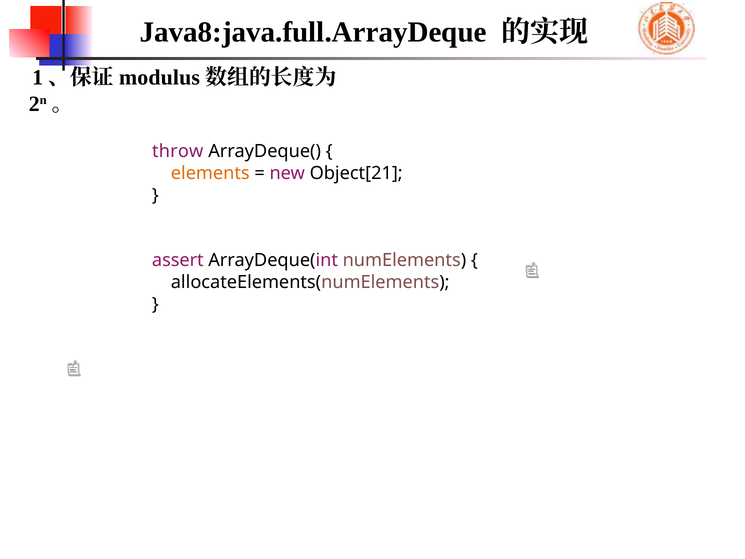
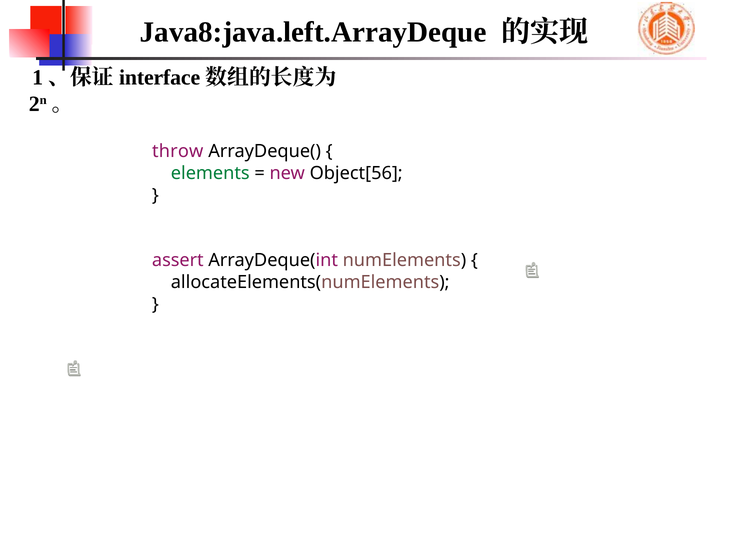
Java8:java.full.ArrayDeque: Java8:java.full.ArrayDeque -> Java8:java.left.ArrayDeque
modulus: modulus -> interface
elements colour: orange -> green
Object[21: Object[21 -> Object[56
